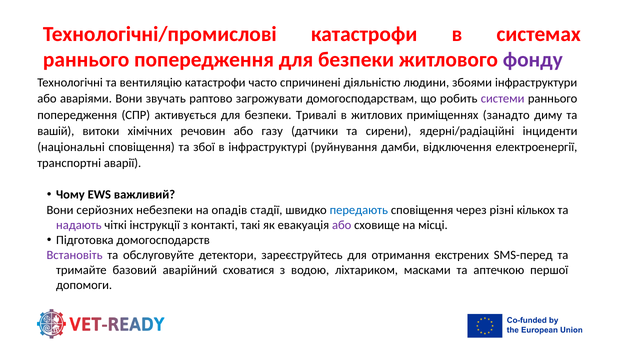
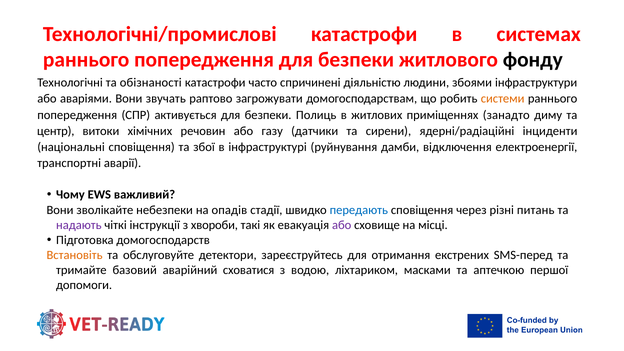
фонду colour: purple -> black
вентиляцію: вентиляцію -> обізнаності
системи colour: purple -> orange
Тривалі: Тривалі -> Полиць
вашій: вашій -> центр
серйозних: серйозних -> зволікайте
кількох: кількох -> питань
контакті: контакті -> хвороби
Встановіть colour: purple -> orange
